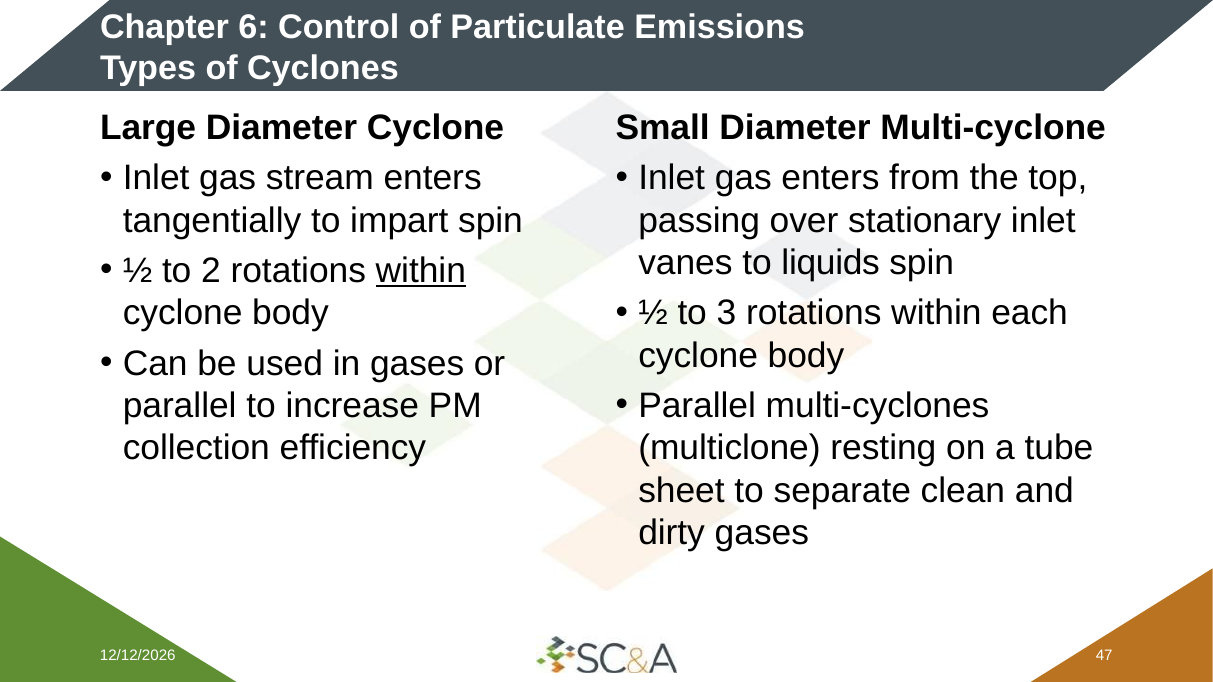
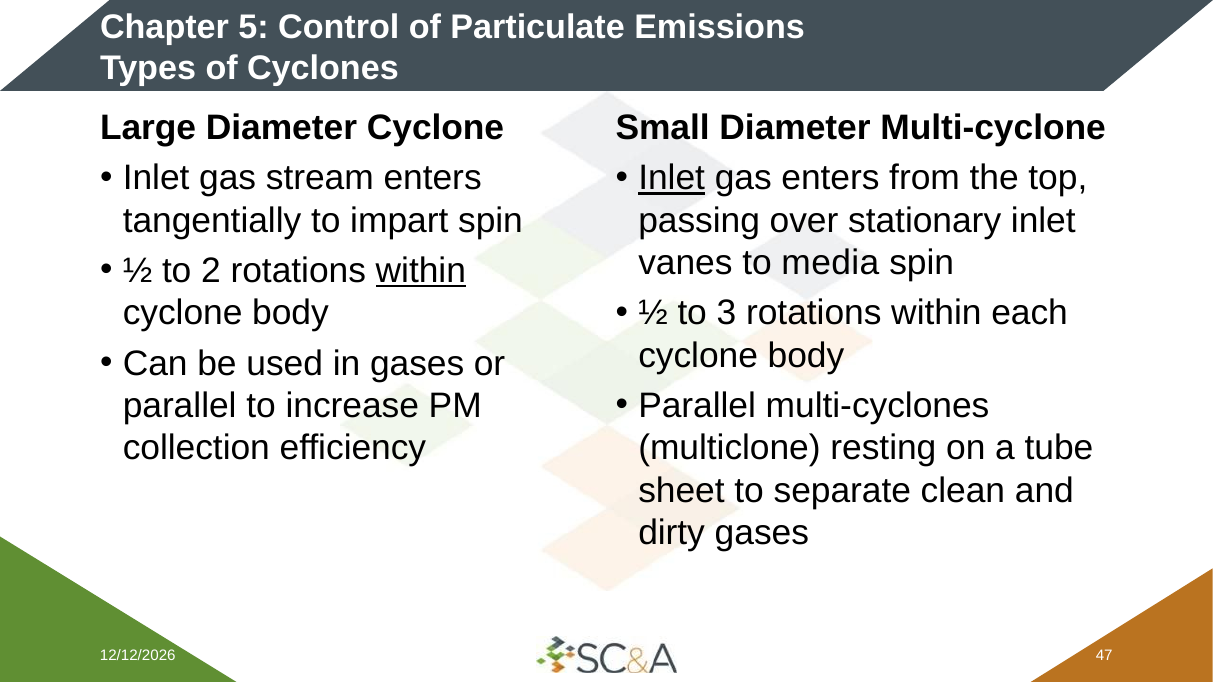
6: 6 -> 5
Inlet at (672, 178) underline: none -> present
liquids: liquids -> media
